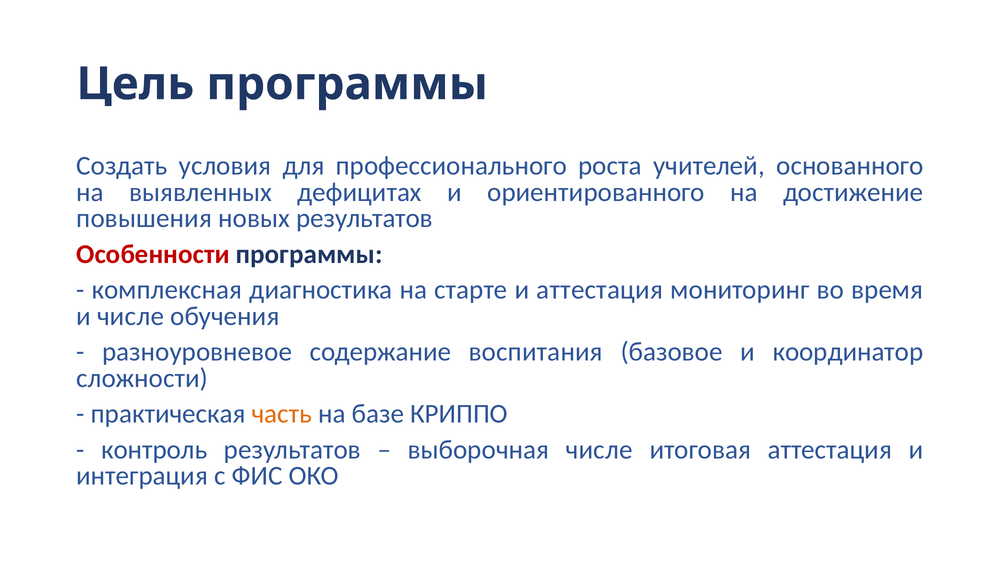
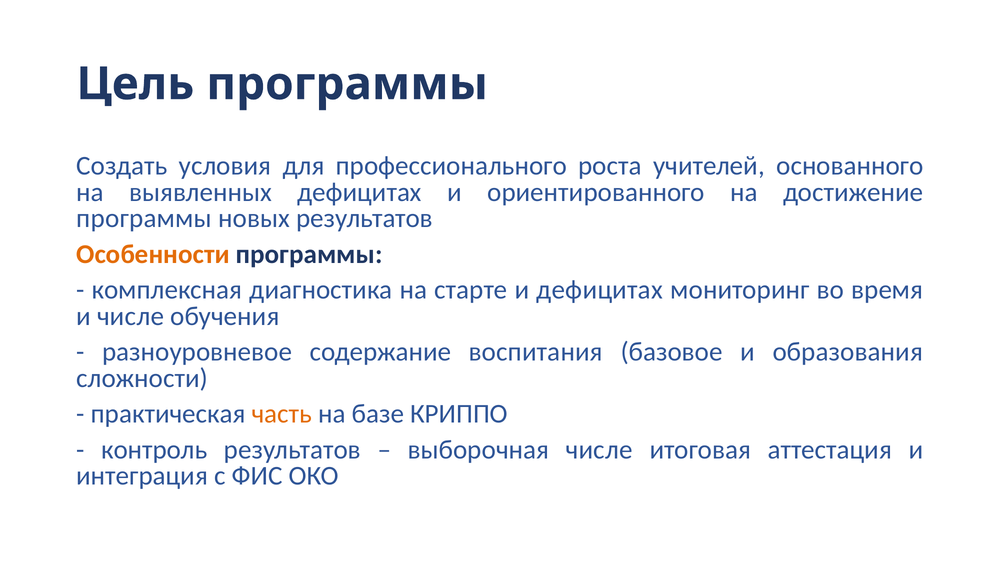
повышения at (144, 218): повышения -> программы
Особенности colour: red -> orange
и аттестация: аттестация -> дефицитах
координатор: координатор -> образования
